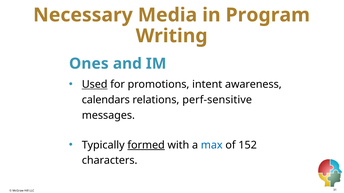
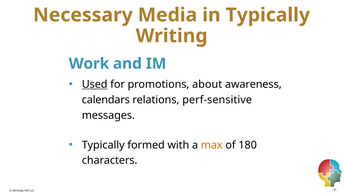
in Program: Program -> Typically
Ones: Ones -> Work
intent: intent -> about
formed underline: present -> none
max colour: blue -> orange
152: 152 -> 180
